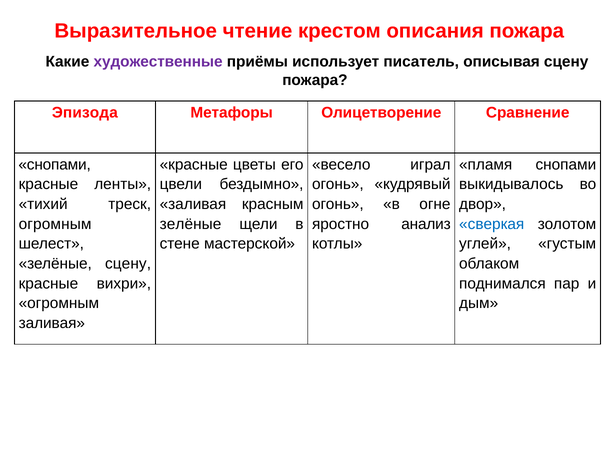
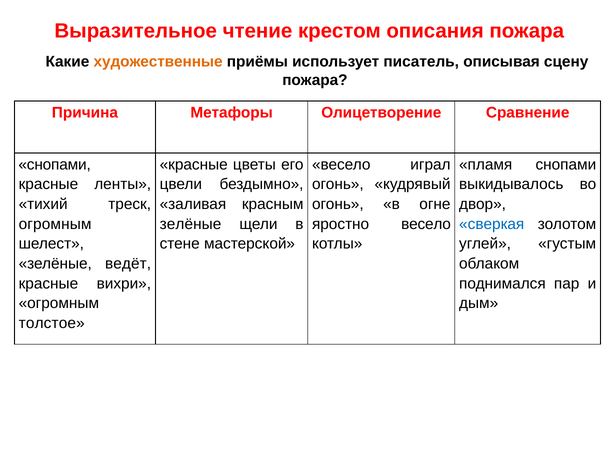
художественные colour: purple -> orange
Эпизода: Эпизода -> Причина
яростно анализ: анализ -> весело
зелёные сцену: сцену -> ведёт
заливая at (52, 323): заливая -> толстое
